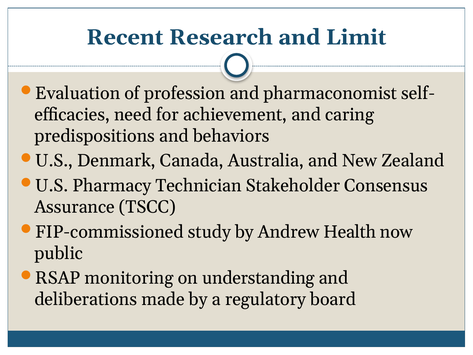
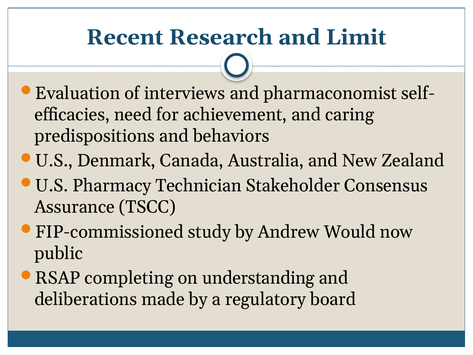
profession: profession -> interviews
Health: Health -> Would
monitoring: monitoring -> completing
